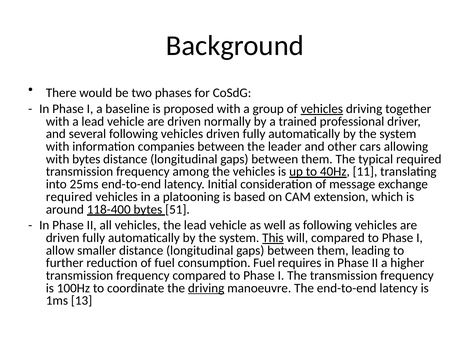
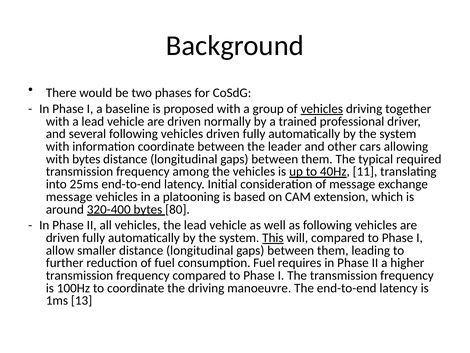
information companies: companies -> coordinate
required at (69, 197): required -> message
118-400: 118-400 -> 320-400
51: 51 -> 80
driving at (206, 288) underline: present -> none
